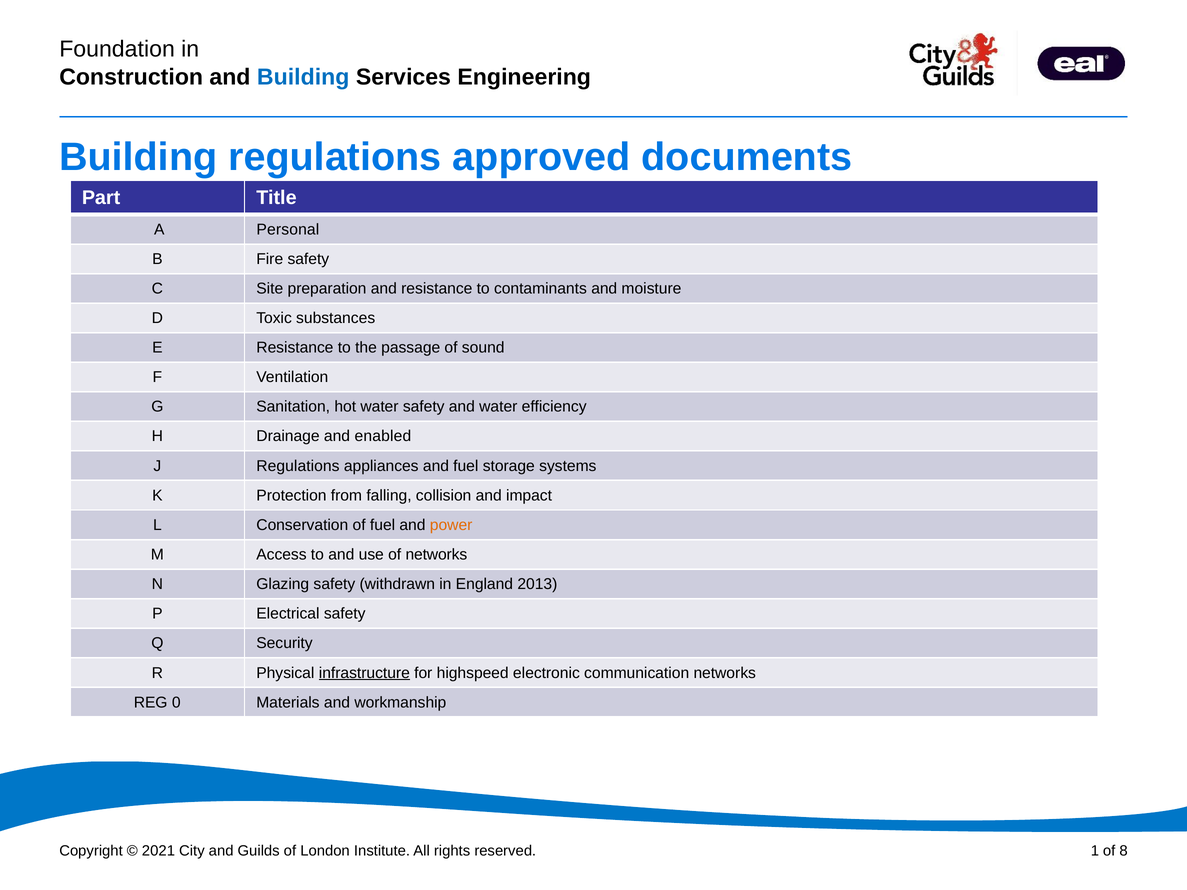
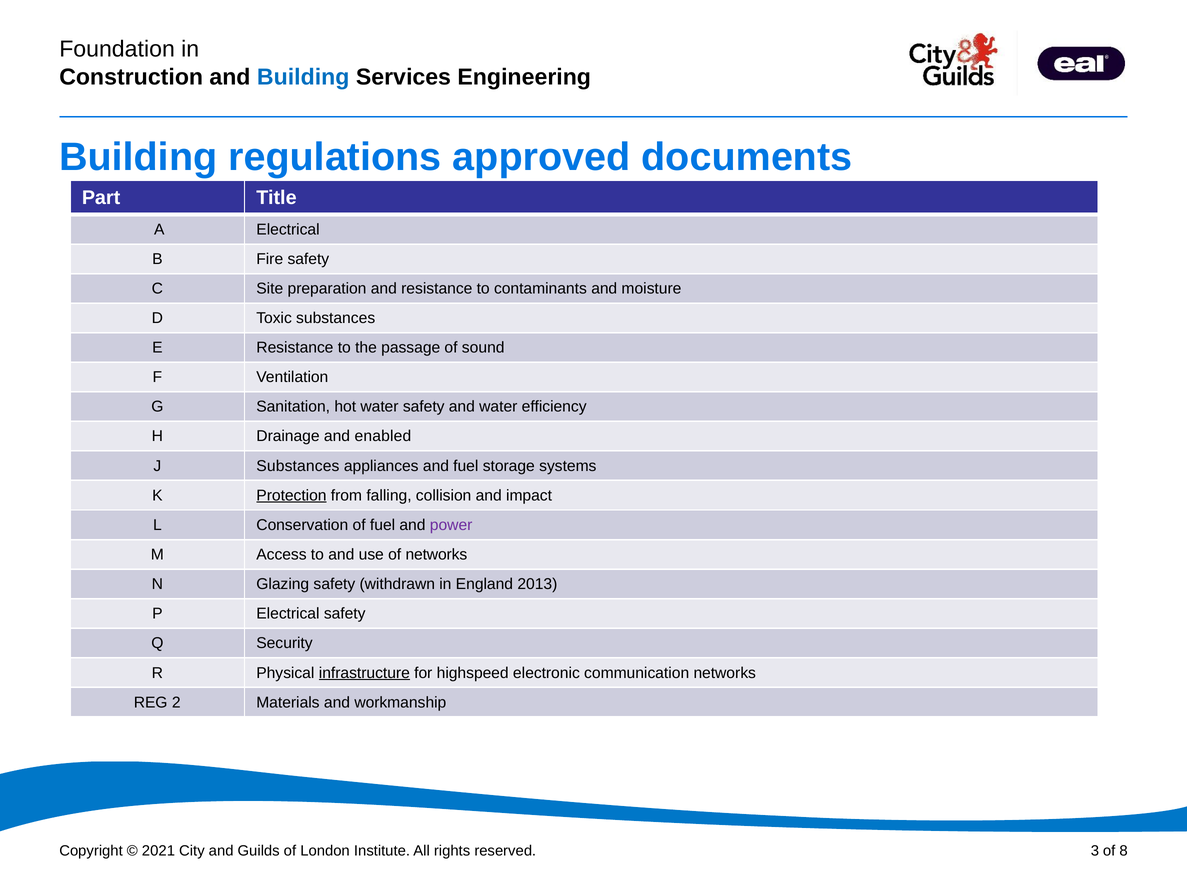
A Personal: Personal -> Electrical
J Regulations: Regulations -> Substances
Protection underline: none -> present
power colour: orange -> purple
0: 0 -> 2
1: 1 -> 3
